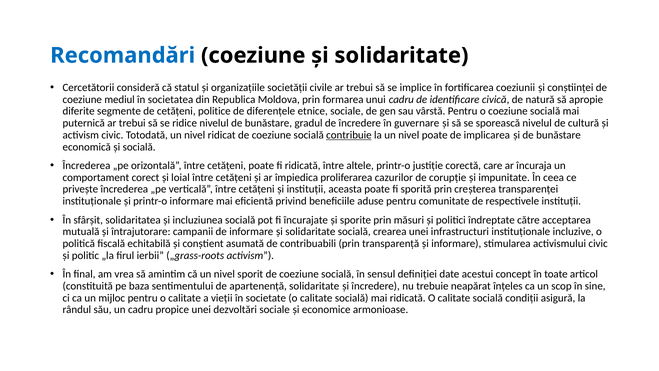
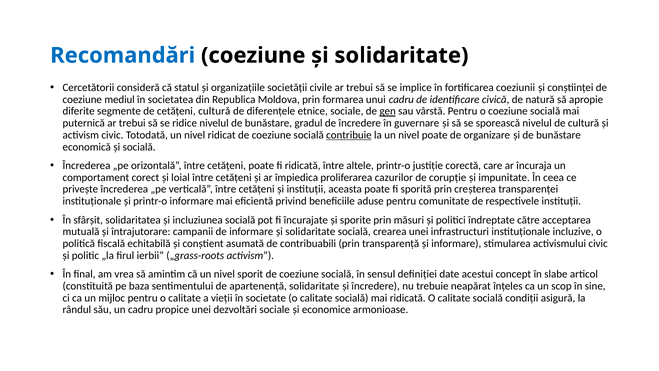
cetățeni politice: politice -> cultură
gen underline: none -> present
implicarea: implicarea -> organizare
toate: toate -> slabe
